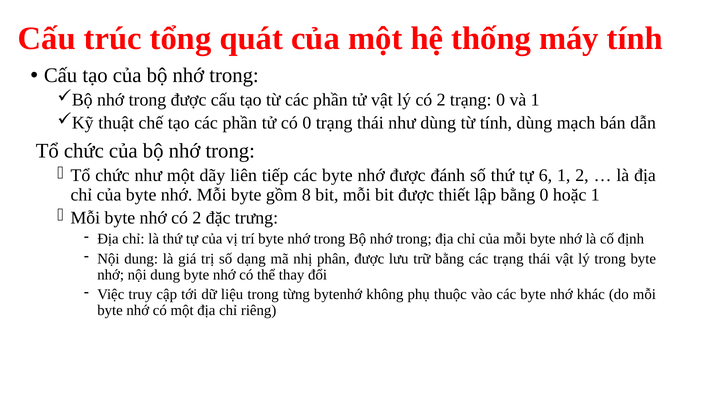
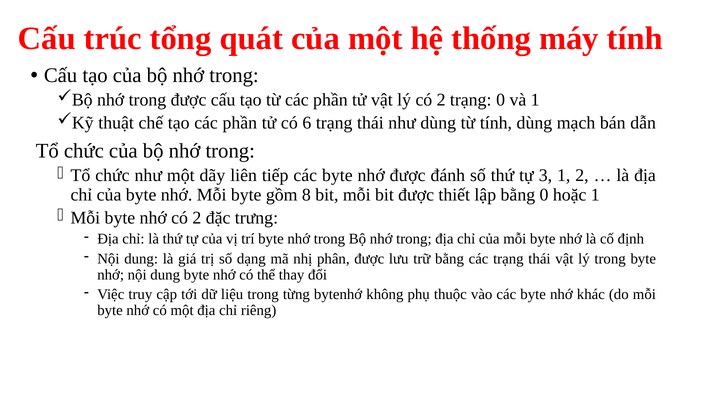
có 0: 0 -> 6
6: 6 -> 3
